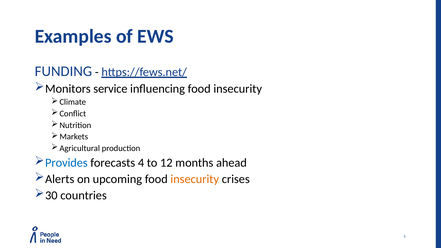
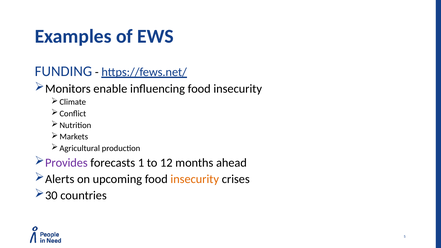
service: service -> enable
Provides colour: blue -> purple
4: 4 -> 1
